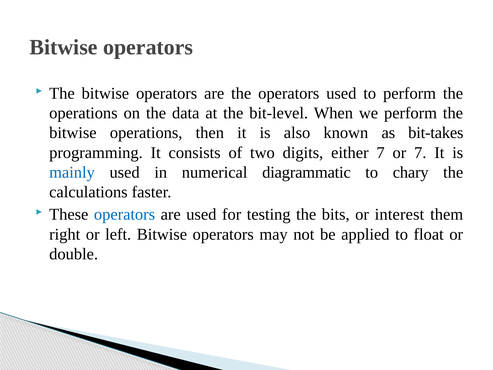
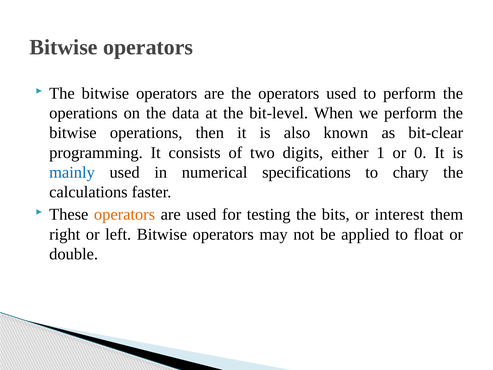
bit-takes: bit-takes -> bit-clear
either 7: 7 -> 1
or 7: 7 -> 0
diagrammatic: diagrammatic -> specifications
operators at (125, 214) colour: blue -> orange
